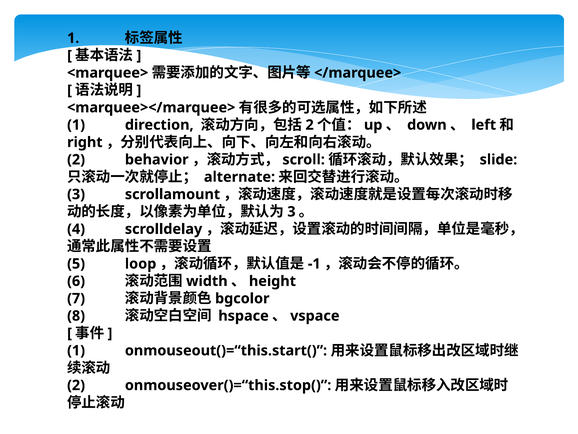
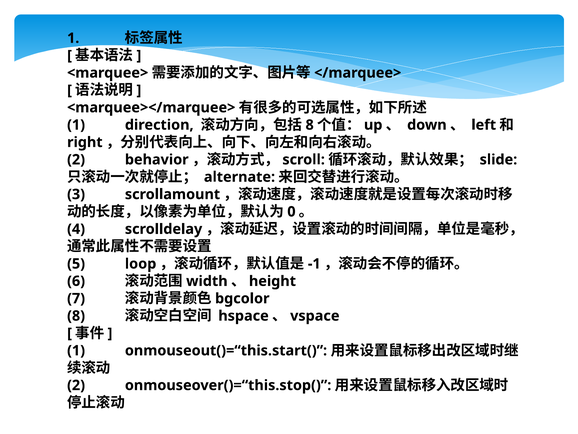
2 at (310, 125): 2 -> 8
3 at (291, 211): 3 -> 0
